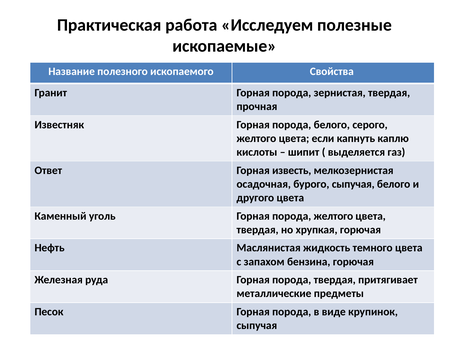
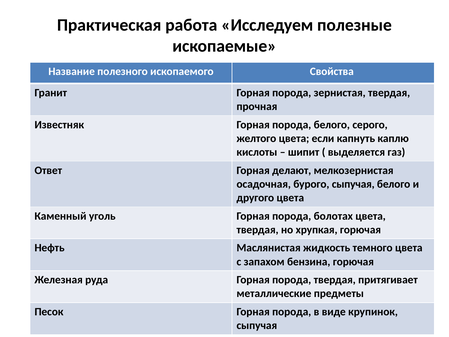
известь: известь -> делают
порода желтого: желтого -> болотах
